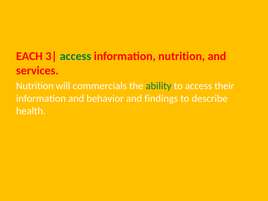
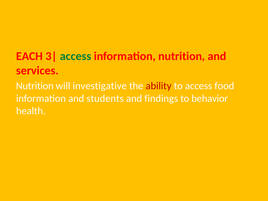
commercials: commercials -> investigative
ability colour: green -> red
their: their -> food
behavior: behavior -> students
describe: describe -> behavior
